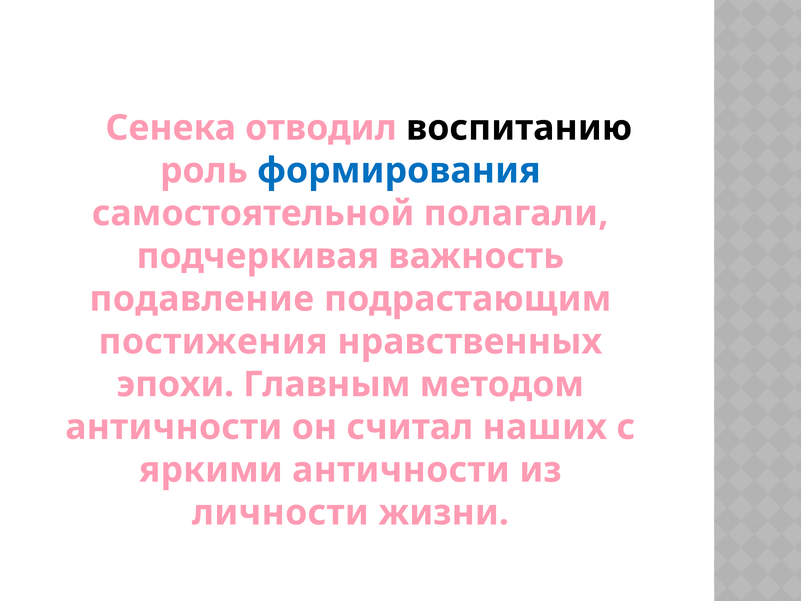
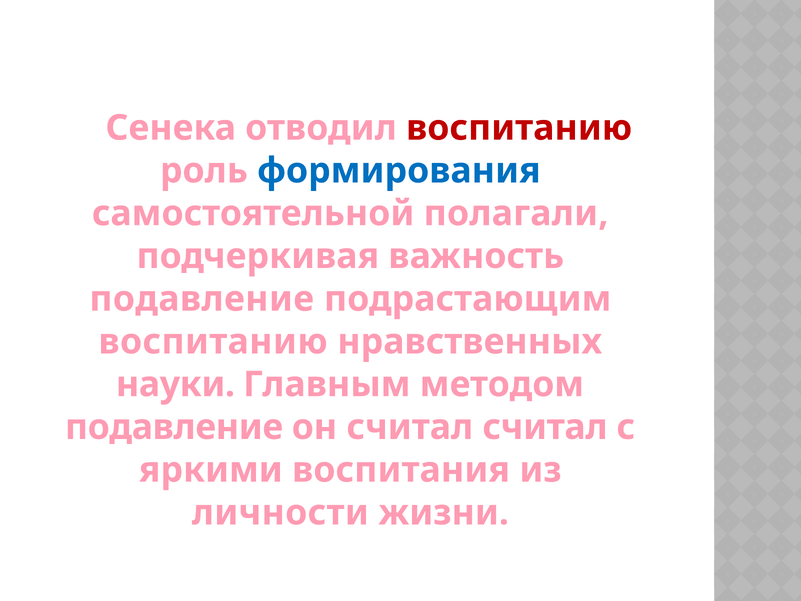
воспитанию at (519, 128) colour: black -> red
постижения at (213, 342): постижения -> воспитанию
эпохи: эпохи -> науки
античности at (174, 427): античности -> подавление
считал наших: наших -> считал
яркими античности: античности -> воспитания
